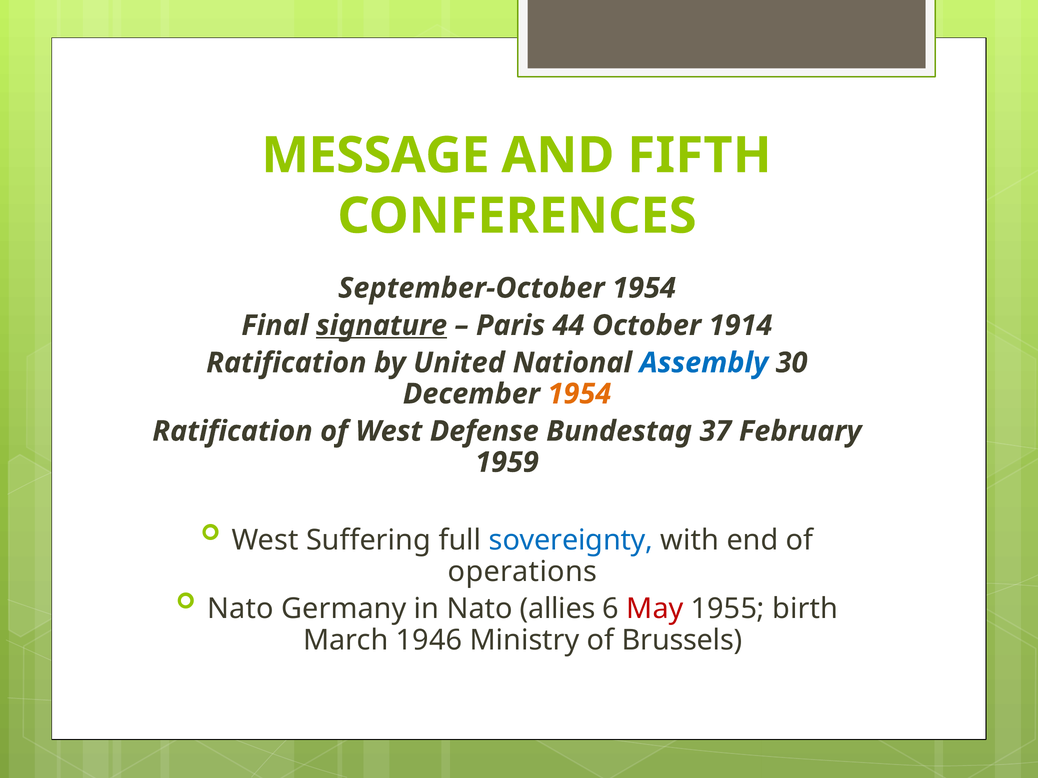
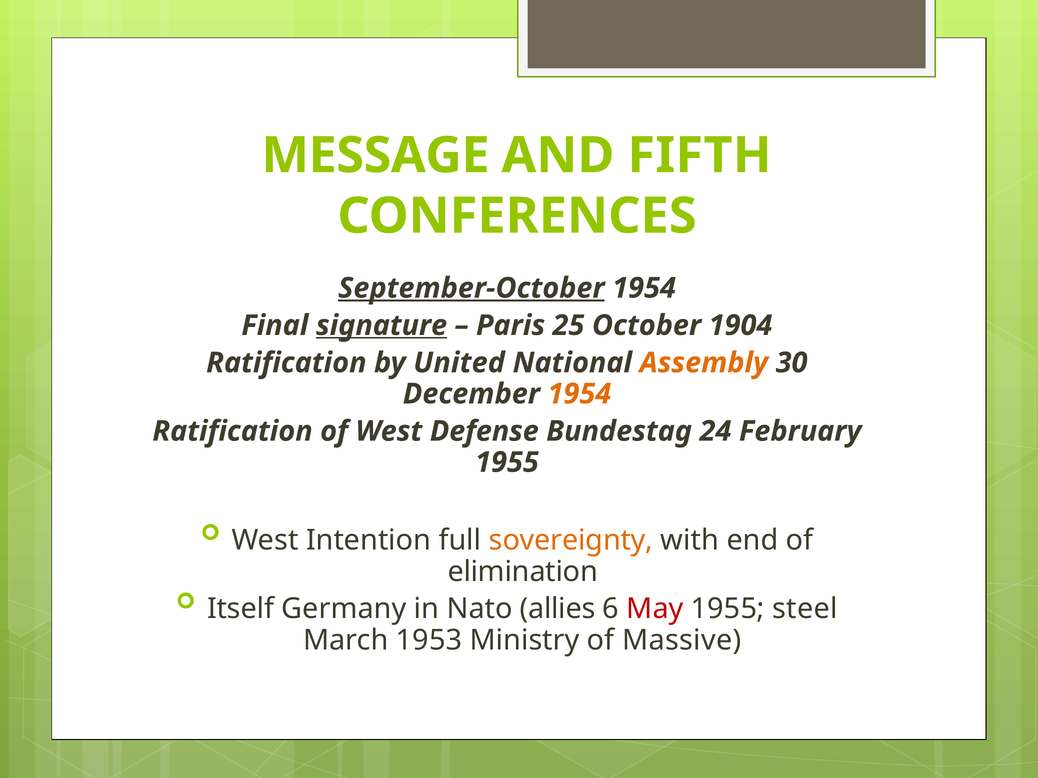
September-October underline: none -> present
44: 44 -> 25
1914: 1914 -> 1904
Assembly colour: blue -> orange
37: 37 -> 24
1959 at (507, 463): 1959 -> 1955
Suffering: Suffering -> Intention
sovereignty colour: blue -> orange
operations: operations -> elimination
Nato at (240, 609): Nato -> Itself
birth: birth -> steel
1946: 1946 -> 1953
Brussels: Brussels -> Massive
